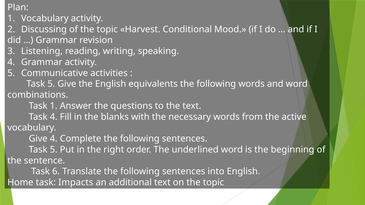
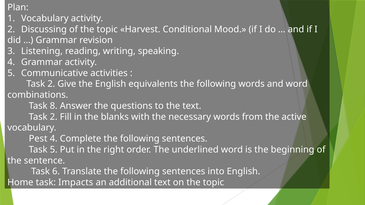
5 at (51, 84): 5 -> 2
Task 1: 1 -> 8
4 at (54, 117): 4 -> 2
Give at (38, 139): Give -> Pest
